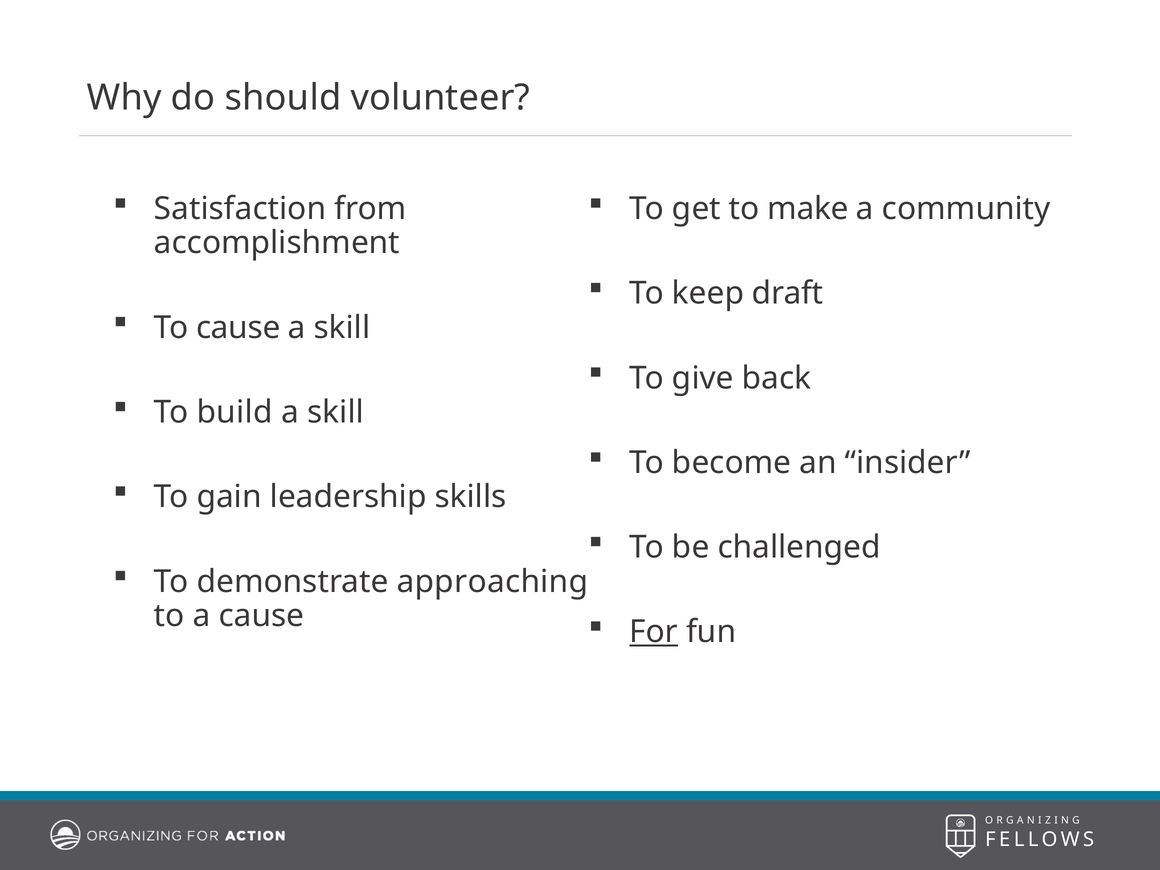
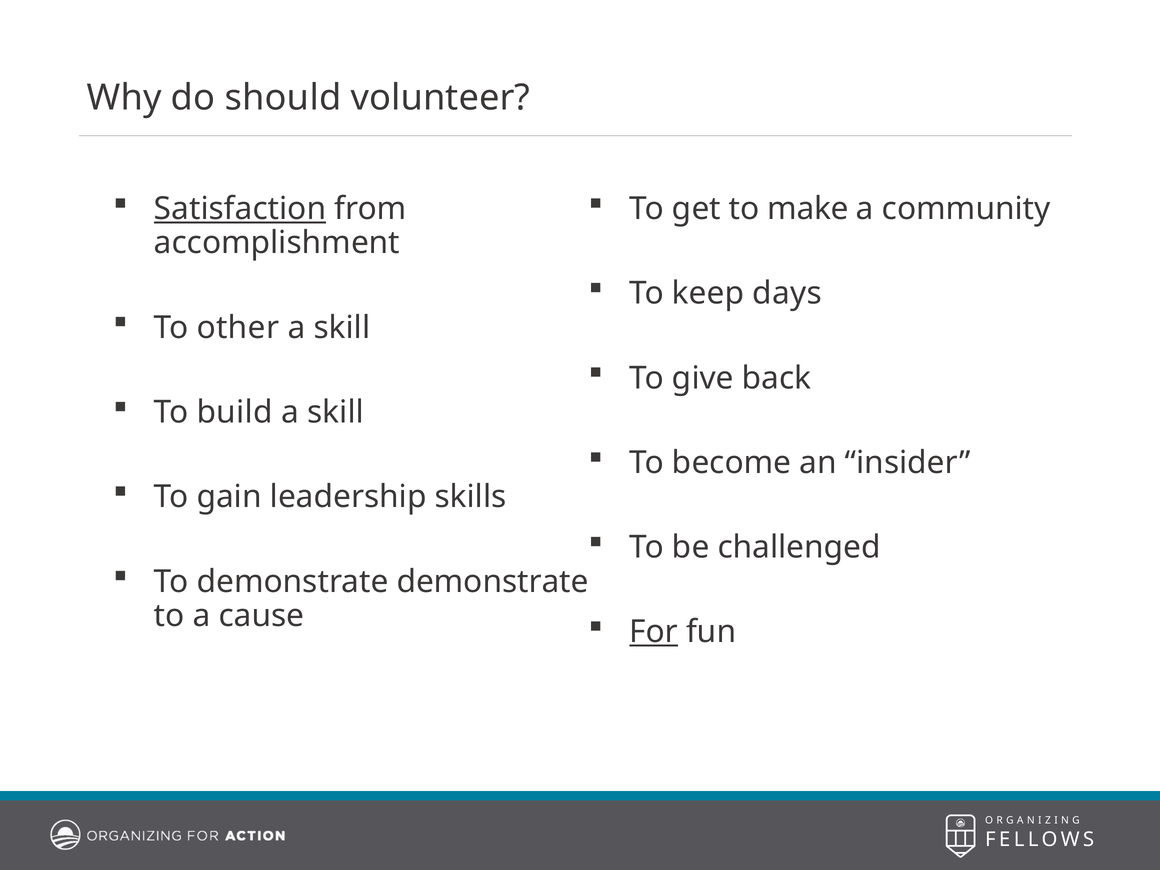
Satisfaction underline: none -> present
draft: draft -> days
To cause: cause -> other
demonstrate approaching: approaching -> demonstrate
